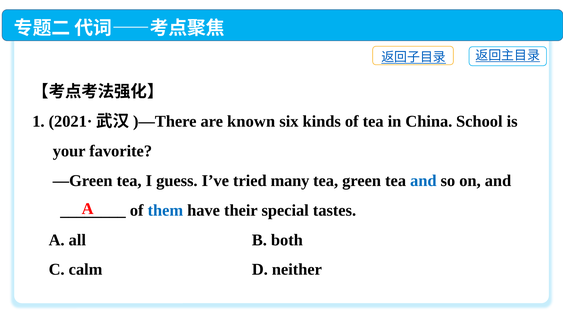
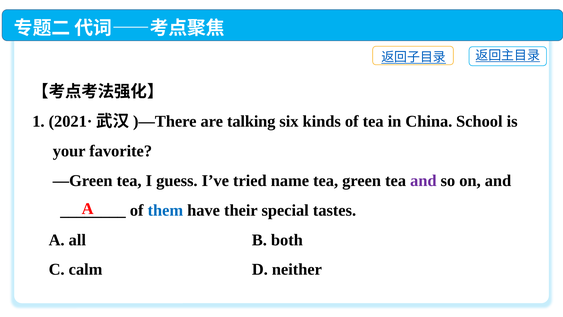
known: known -> talking
many: many -> name
and at (423, 181) colour: blue -> purple
